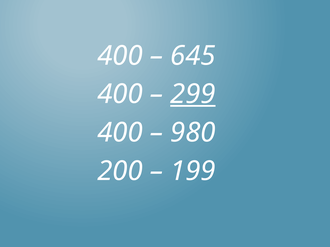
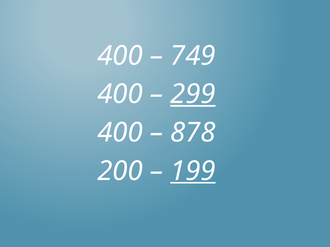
645: 645 -> 749
980: 980 -> 878
199 underline: none -> present
